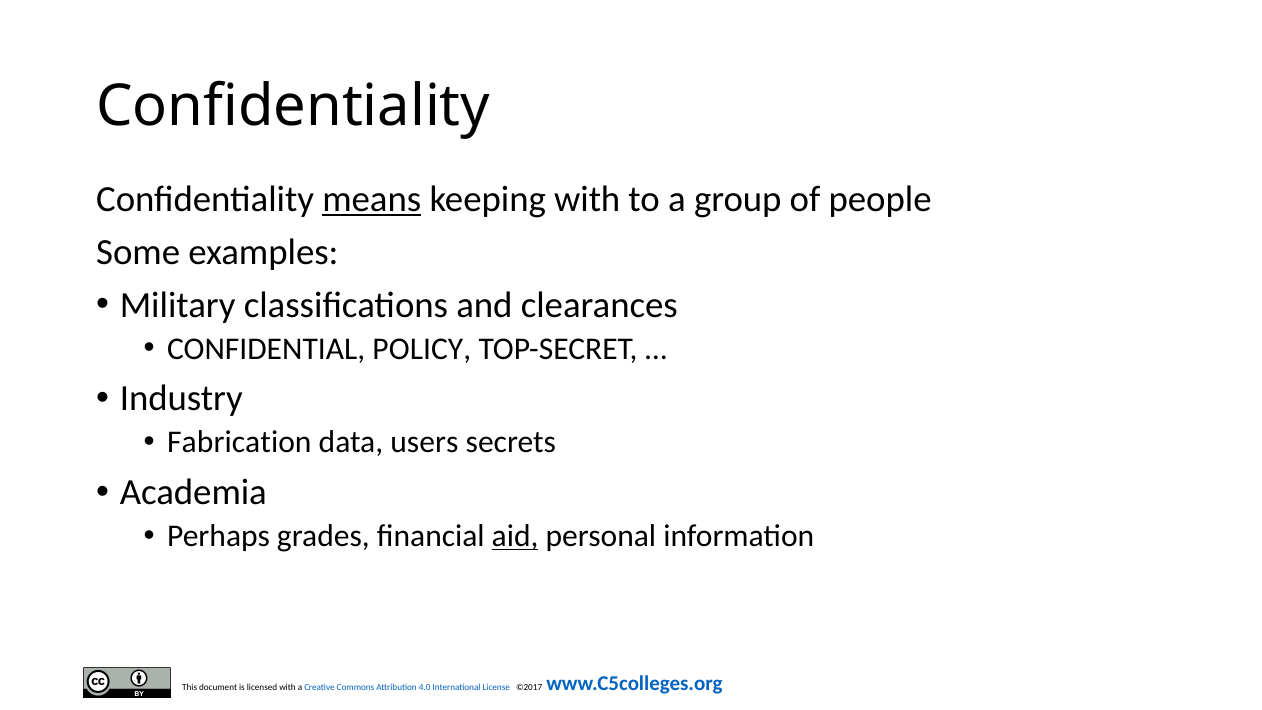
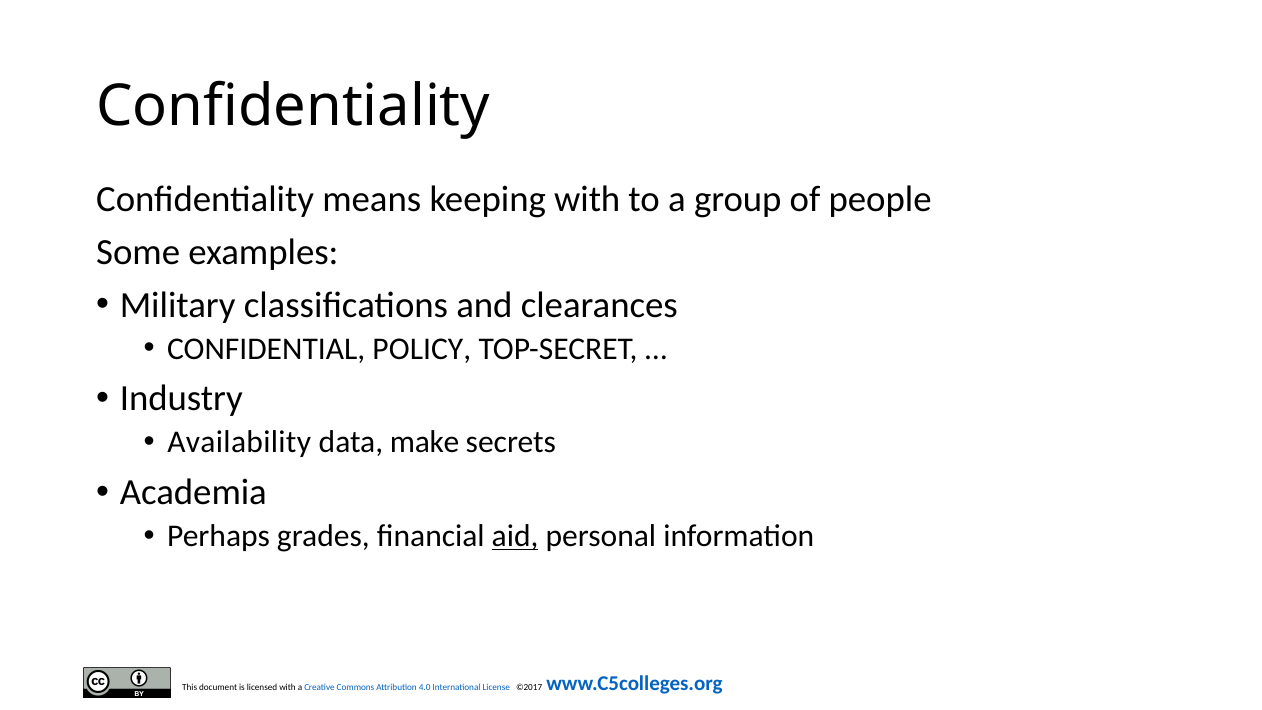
means underline: present -> none
Fabrication: Fabrication -> Availability
users: users -> make
